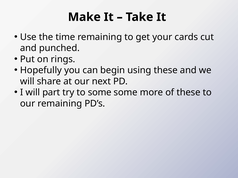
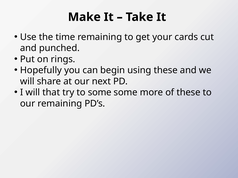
part: part -> that
